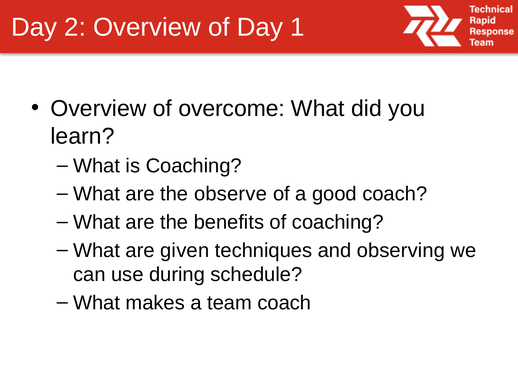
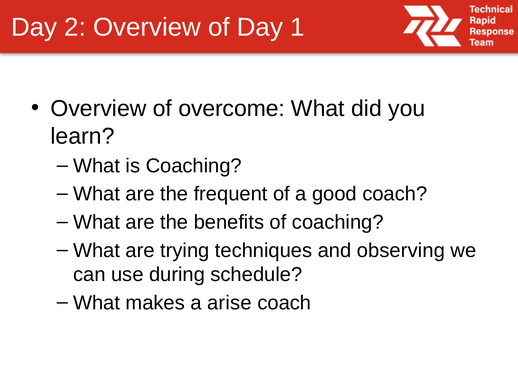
observe: observe -> frequent
given: given -> trying
team: team -> arise
